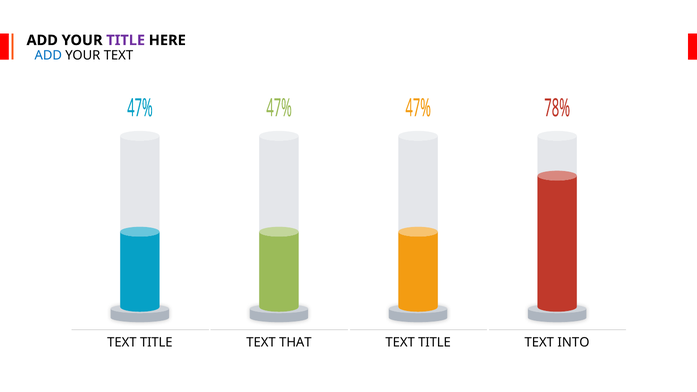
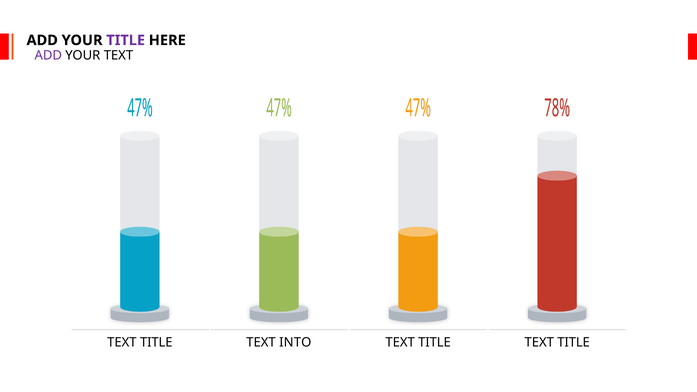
ADD at (48, 55) colour: blue -> purple
THAT: THAT -> INTO
INTO at (573, 343): INTO -> TITLE
